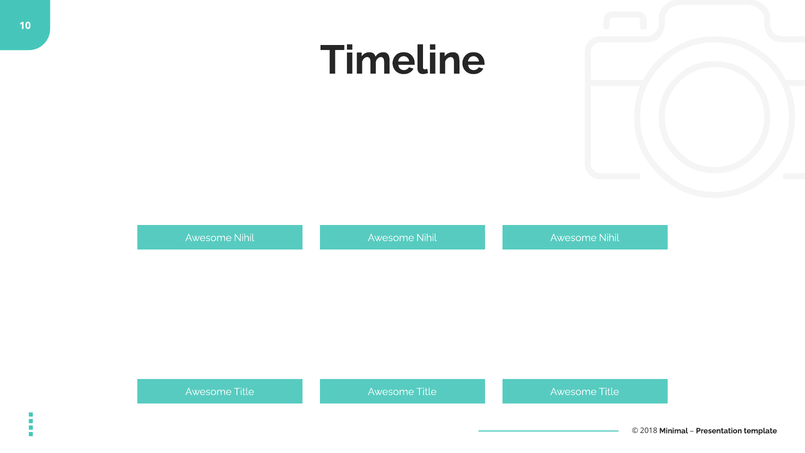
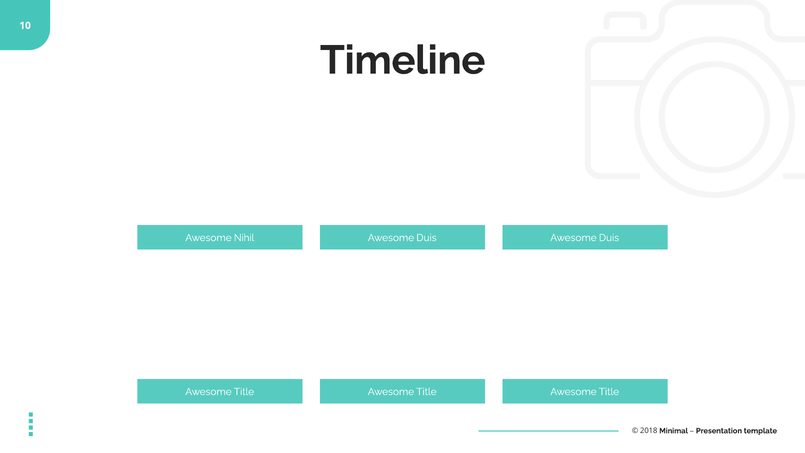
Nihil at (427, 238): Nihil -> Duis
Nihil at (609, 238): Nihil -> Duis
